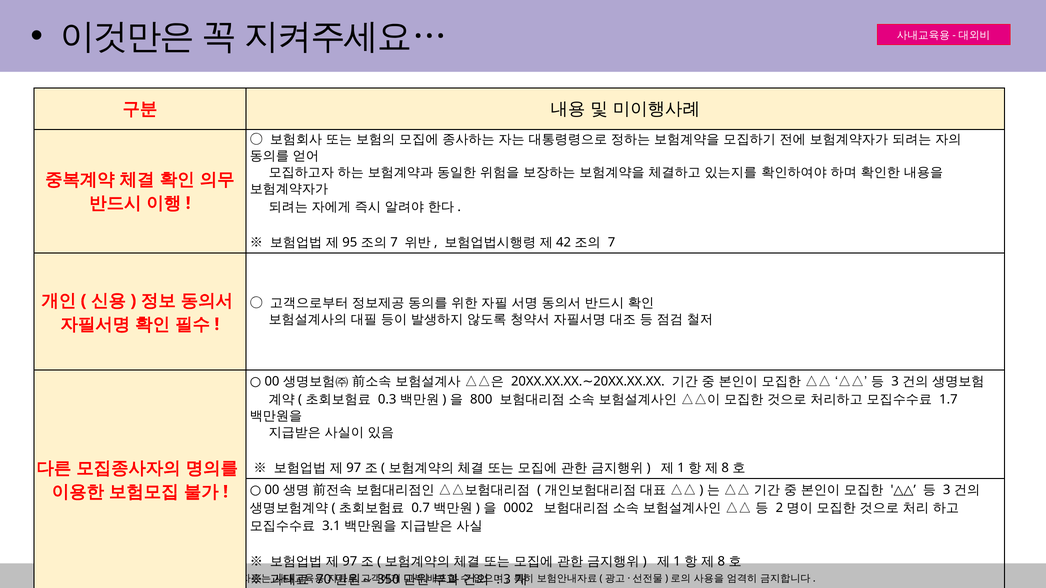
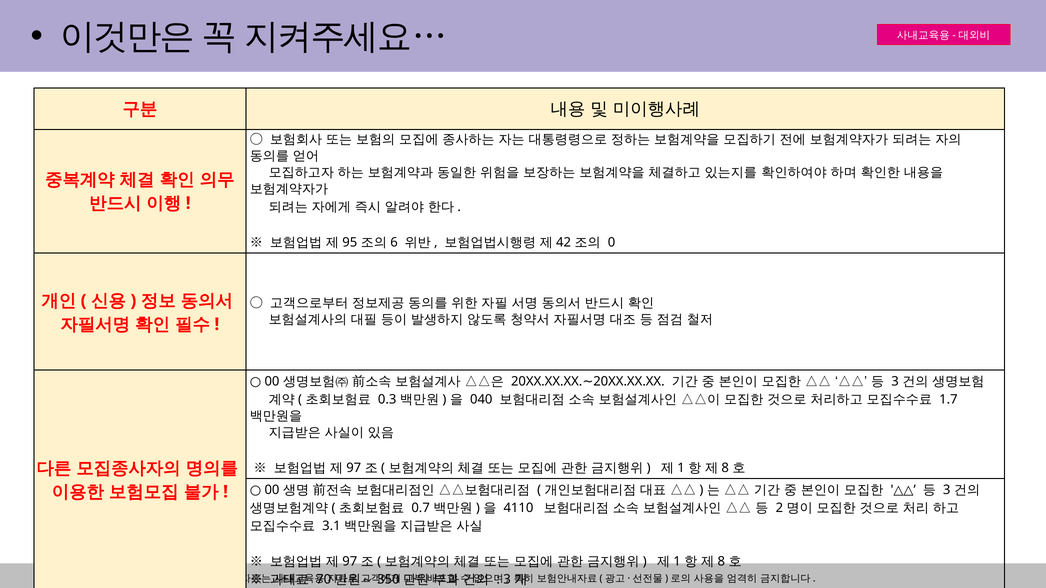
7 at (394, 243): 7 -> 6
7 at (612, 243): 7 -> 0
800: 800 -> 040
0002: 0002 -> 4110
